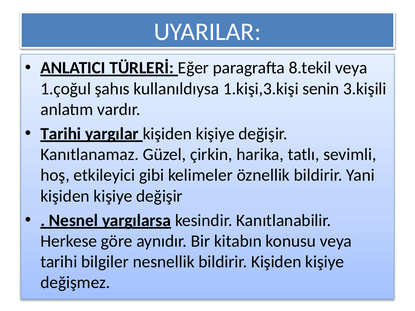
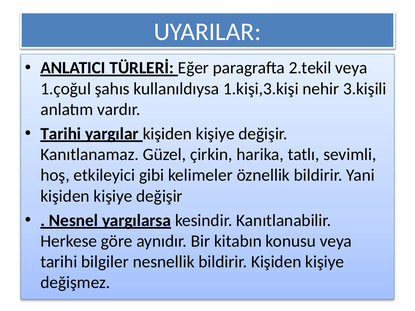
8.tekil: 8.tekil -> 2.tekil
senin: senin -> nehir
